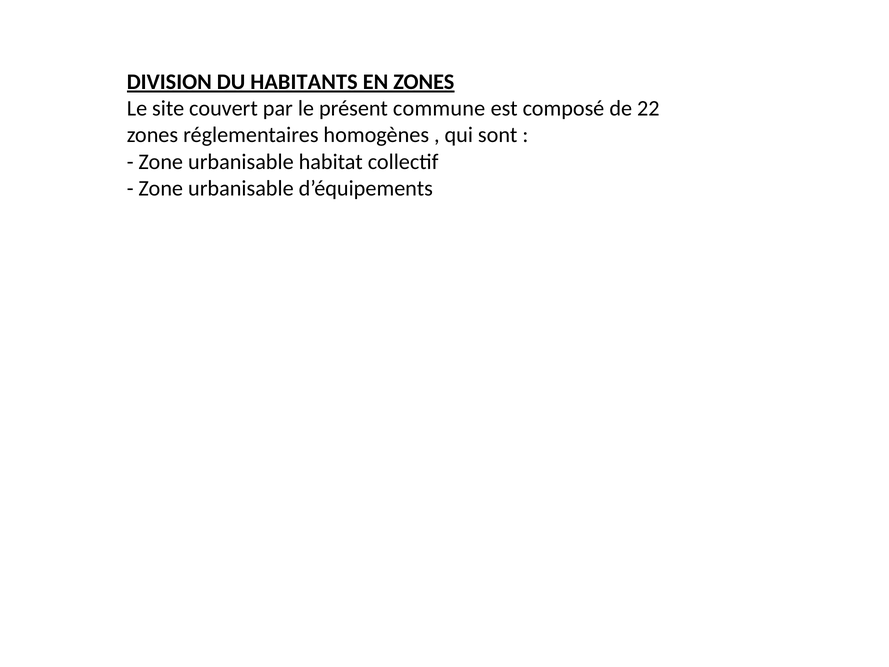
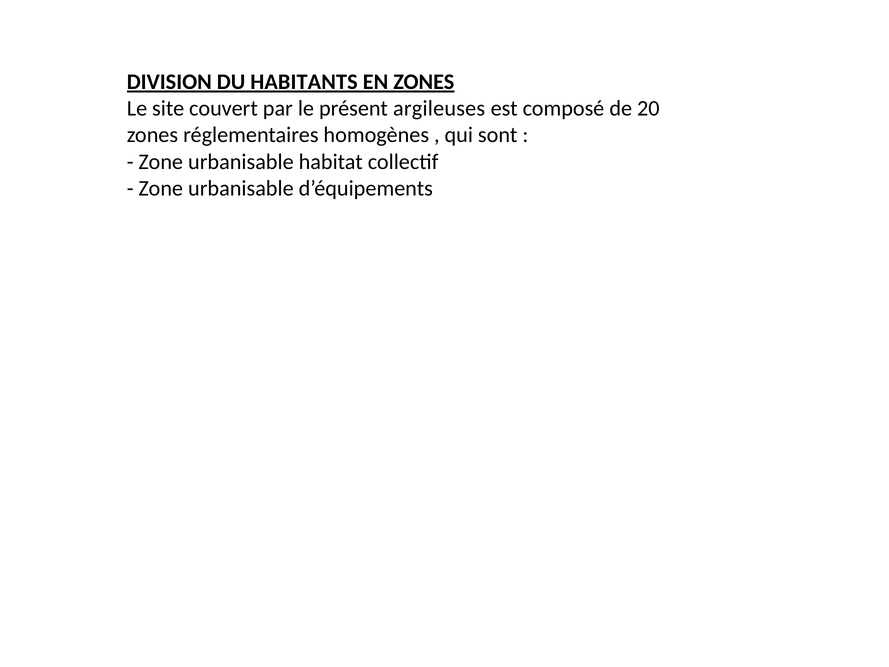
commune: commune -> argileuses
22: 22 -> 20
